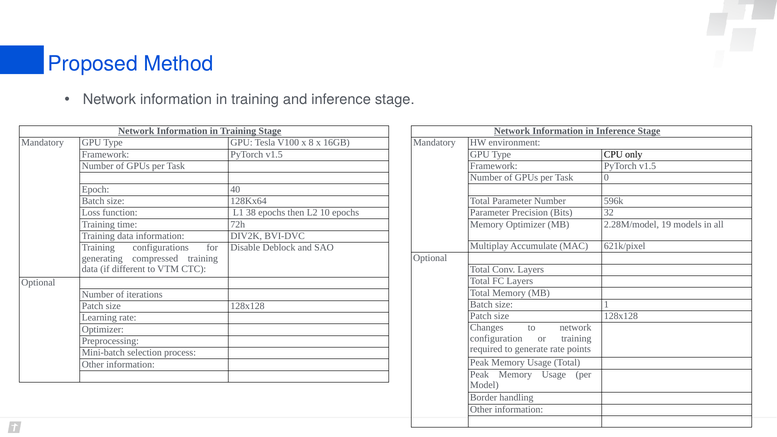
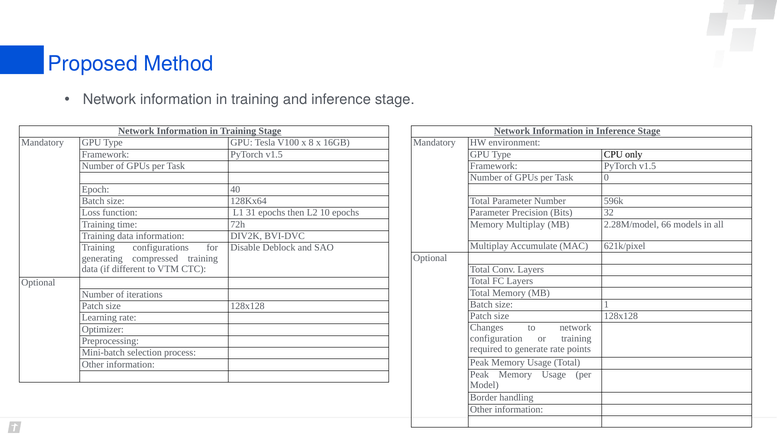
38: 38 -> 31
Memory Optimizer: Optimizer -> Multiplay
19: 19 -> 66
